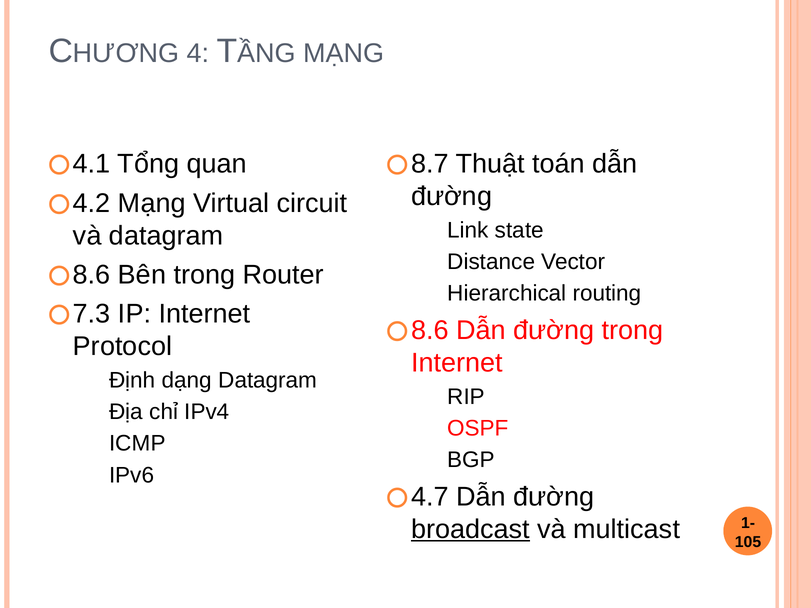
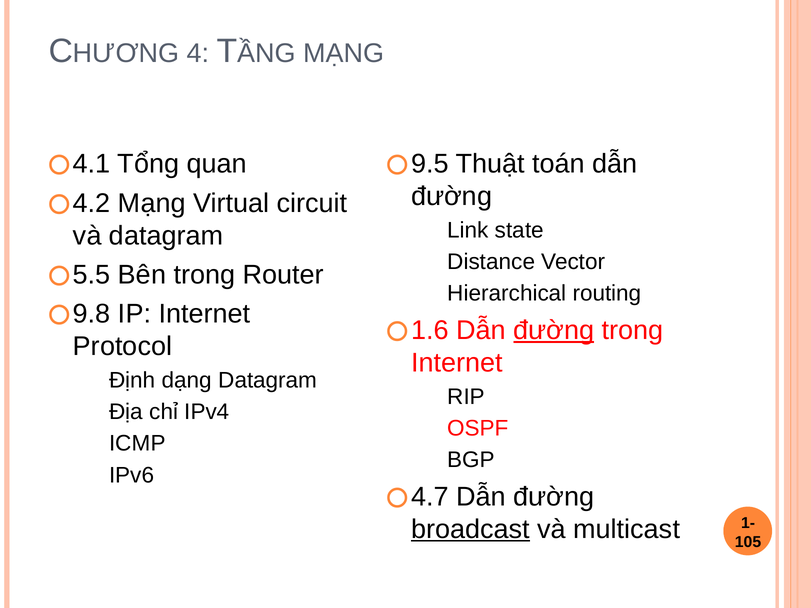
8.7: 8.7 -> 9.5
8.6 at (92, 275): 8.6 -> 5.5
7.3: 7.3 -> 9.8
8.6 at (430, 330): 8.6 -> 1.6
đường at (554, 330) underline: none -> present
